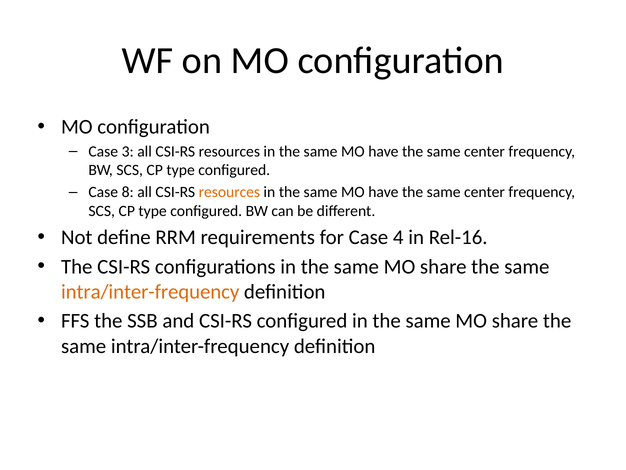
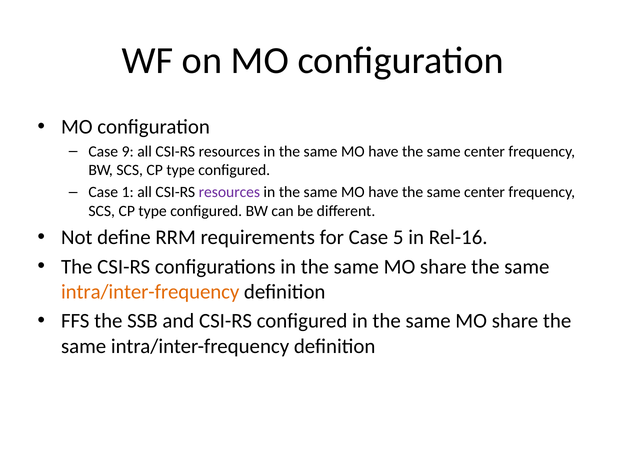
3: 3 -> 9
8: 8 -> 1
resources at (229, 192) colour: orange -> purple
4: 4 -> 5
